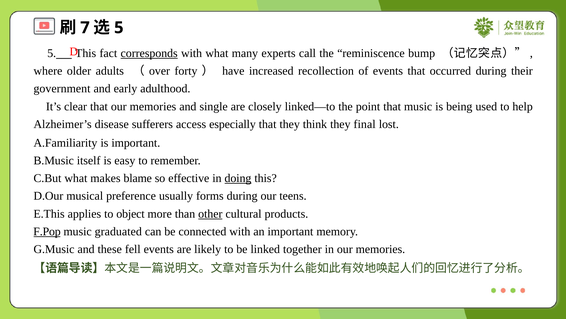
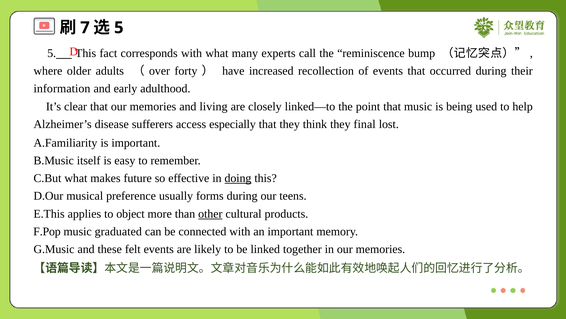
corresponds underline: present -> none
government: government -> information
single: single -> living
blame: blame -> future
F.Pop underline: present -> none
fell: fell -> felt
